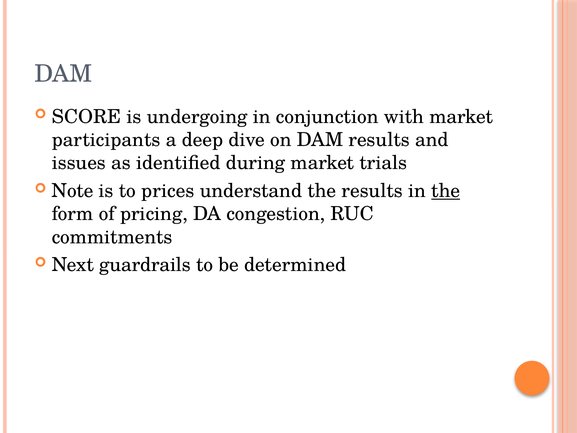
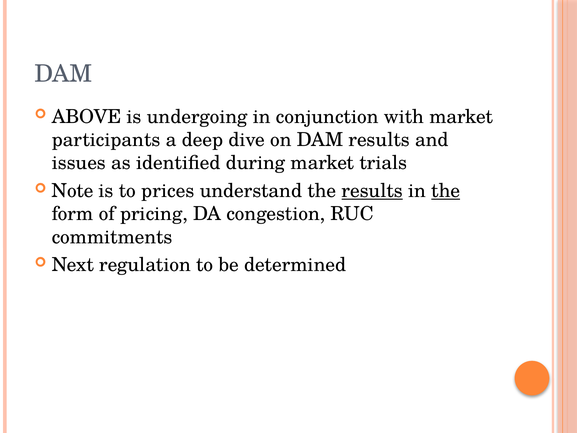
SCORE: SCORE -> ABOVE
results at (372, 191) underline: none -> present
guardrails: guardrails -> regulation
